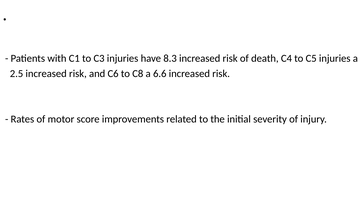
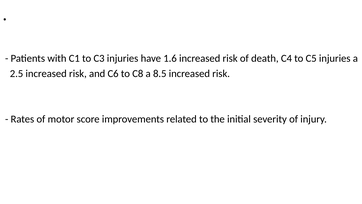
8.3: 8.3 -> 1.6
6.6: 6.6 -> 8.5
